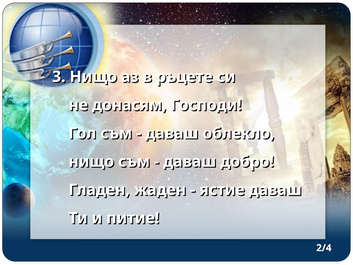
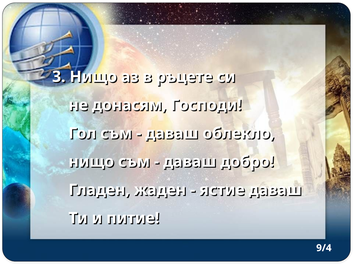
2/4: 2/4 -> 9/4
